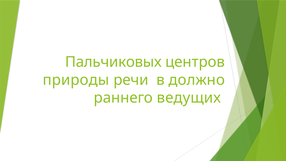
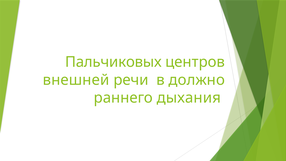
природы: природы -> внешней
ведущих: ведущих -> дыхания
